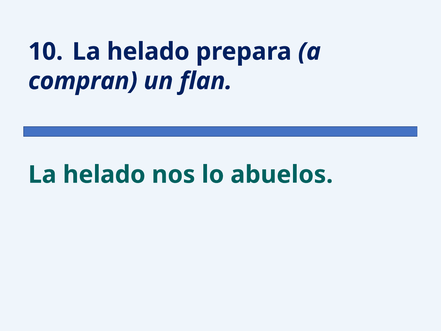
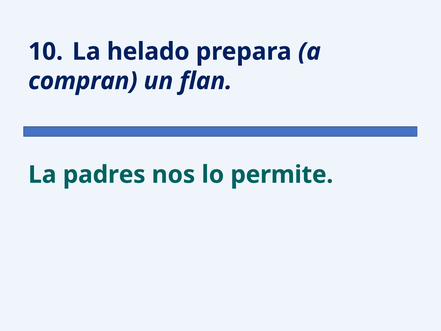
helado at (104, 175): helado -> padres
abuelos: abuelos -> permite
